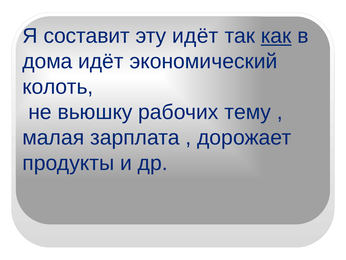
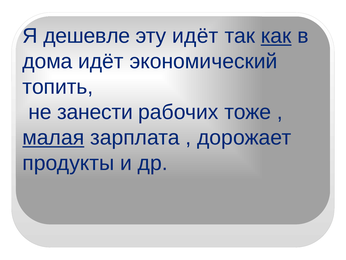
составит: составит -> дешевле
колоть: колоть -> топить
вьюшку: вьюшку -> занести
тему: тему -> тоже
малая underline: none -> present
